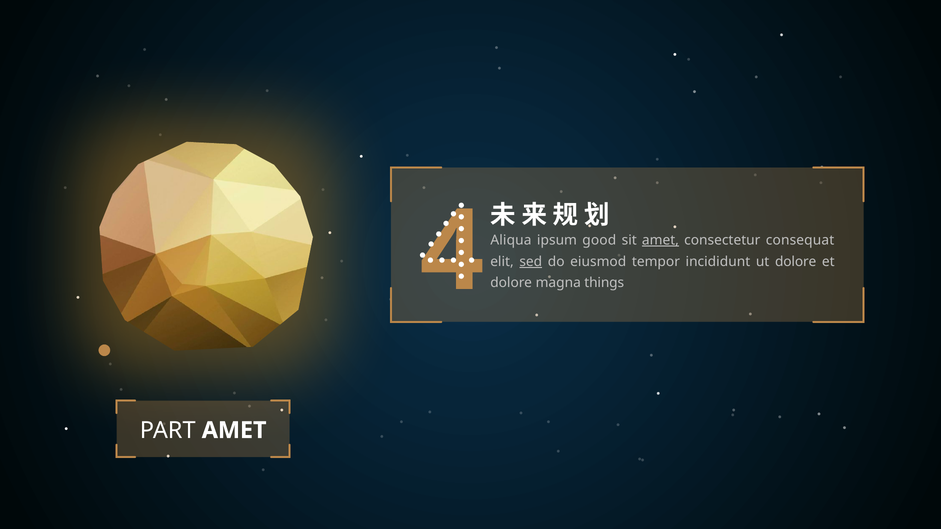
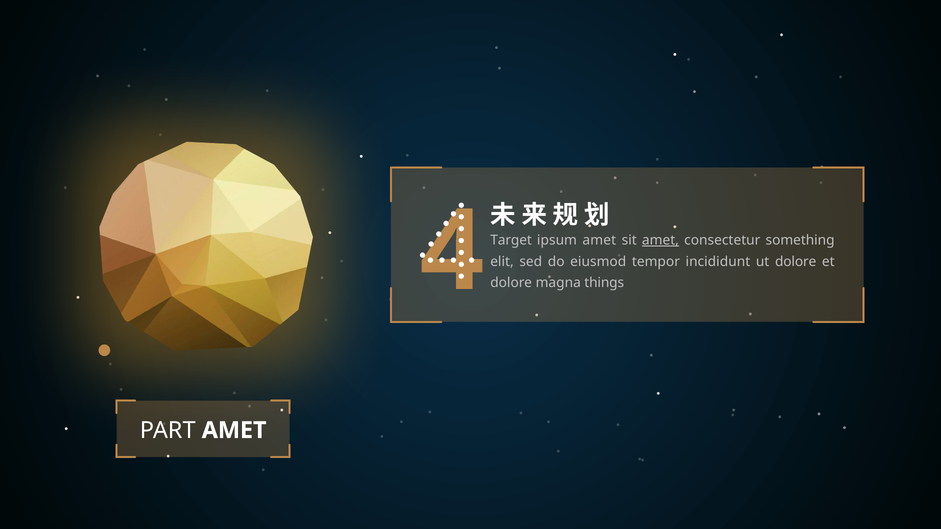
Aliqua: Aliqua -> Target
ipsum good: good -> amet
consequat: consequat -> something
sed underline: present -> none
